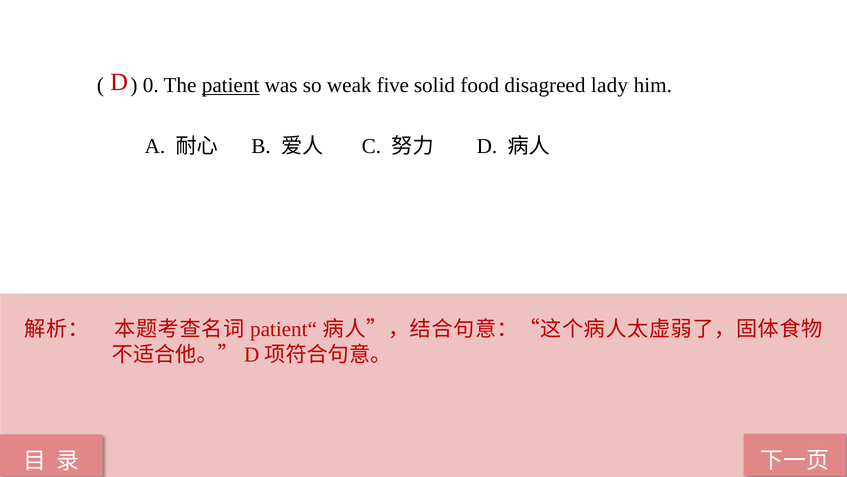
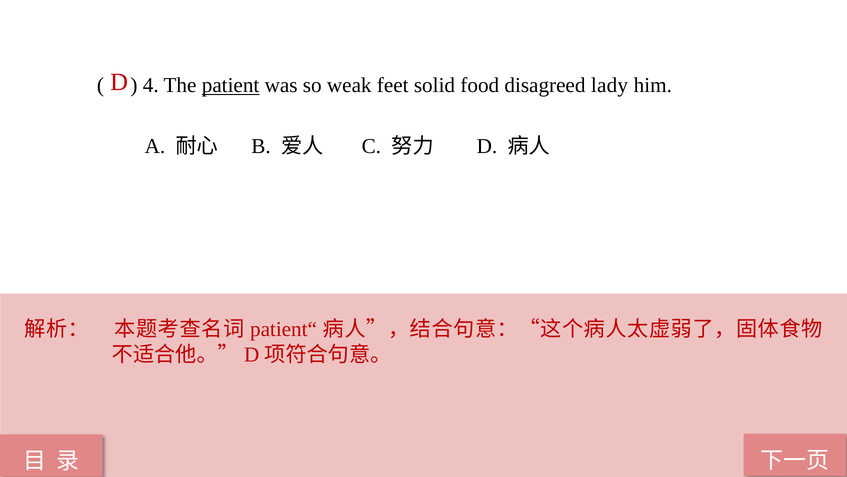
0: 0 -> 4
five: five -> feet
